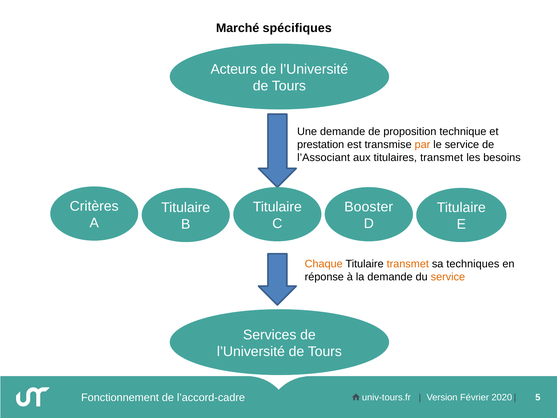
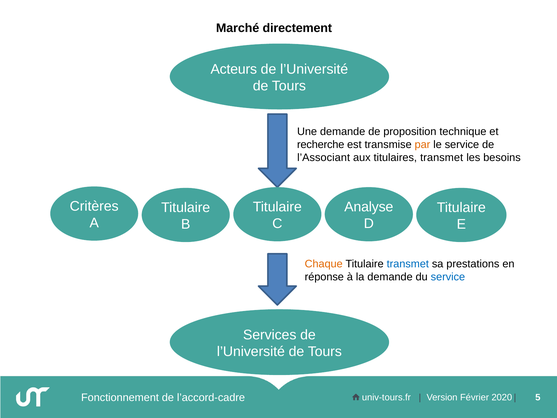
spécifiques: spécifiques -> directement
prestation: prestation -> recherche
Booster: Booster -> Analyse
transmet at (408, 264) colour: orange -> blue
techniques: techniques -> prestations
service at (448, 277) colour: orange -> blue
